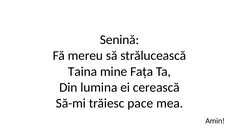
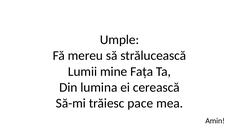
Senină: Senină -> Umple
Taina: Taina -> Lumii
